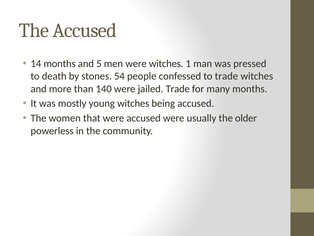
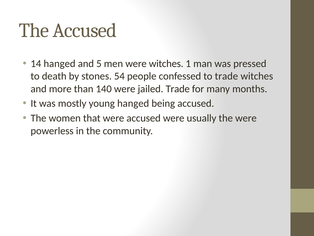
14 months: months -> hanged
young witches: witches -> hanged
the older: older -> were
